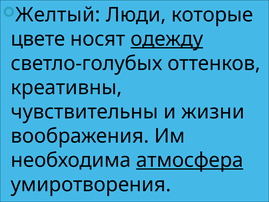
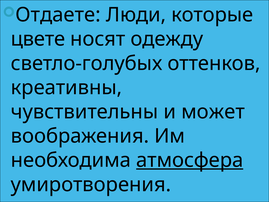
Желтый: Желтый -> Отдаете
одежду underline: present -> none
жизни: жизни -> может
